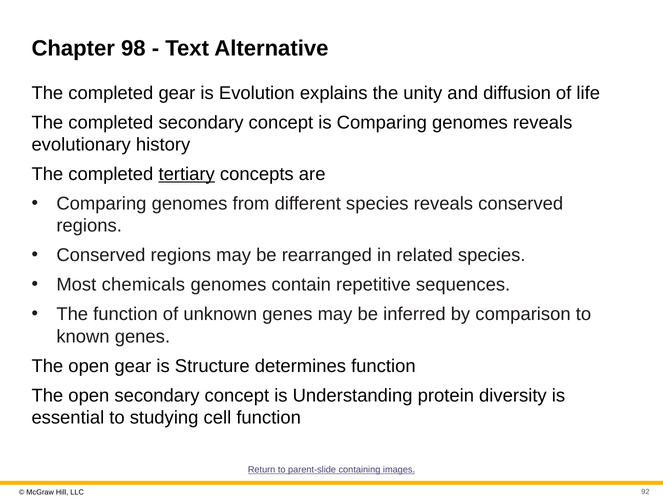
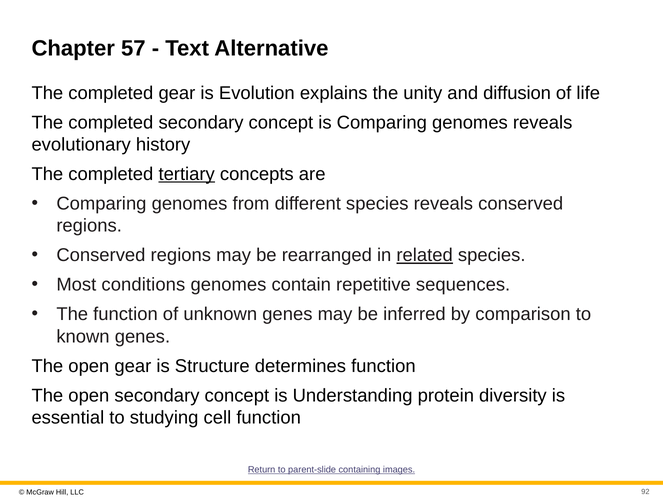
98: 98 -> 57
related underline: none -> present
chemicals: chemicals -> conditions
